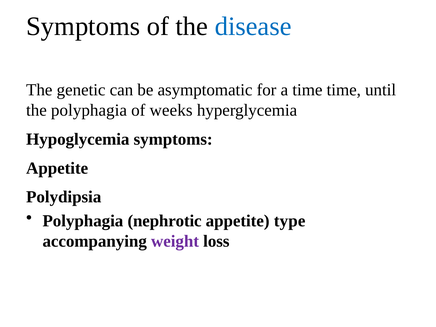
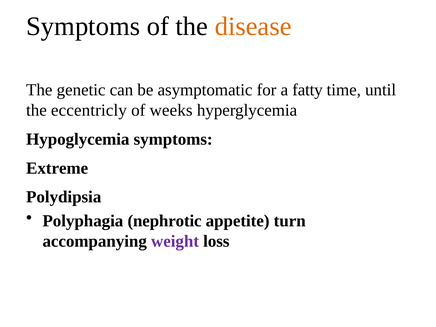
disease colour: blue -> orange
a time: time -> fatty
the polyphagia: polyphagia -> eccentricly
Appetite at (57, 168): Appetite -> Extreme
type: type -> turn
